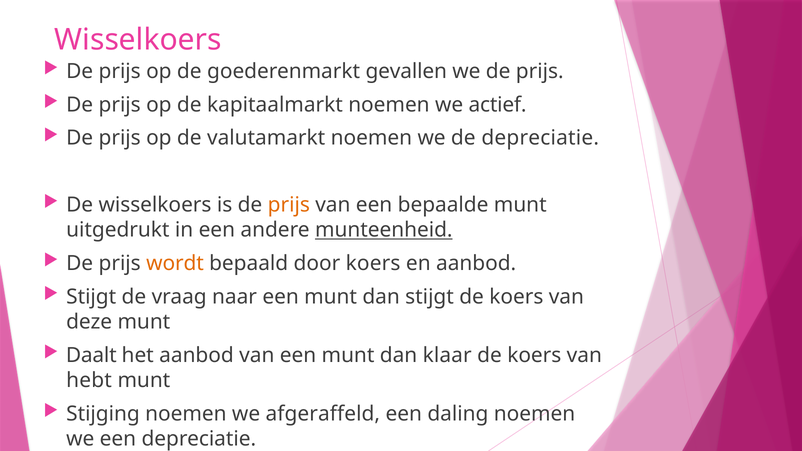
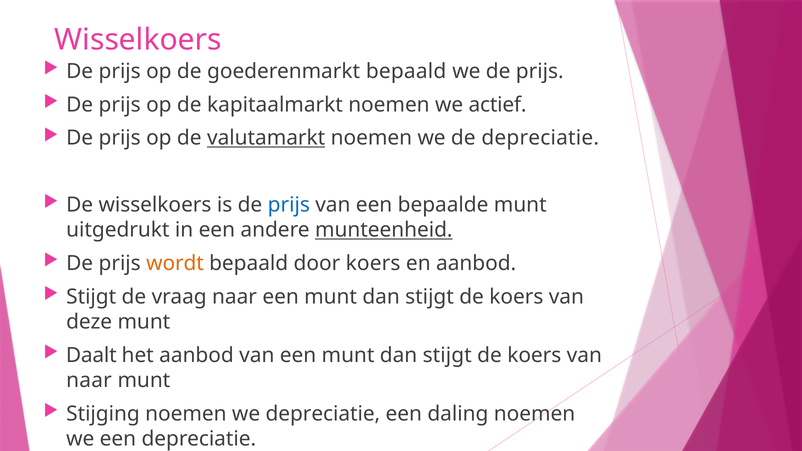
goederenmarkt gevallen: gevallen -> bepaald
valutamarkt underline: none -> present
prijs at (289, 205) colour: orange -> blue
klaar at (447, 355): klaar -> stijgt
hebt at (89, 380): hebt -> naar
we afgeraffeld: afgeraffeld -> depreciatie
